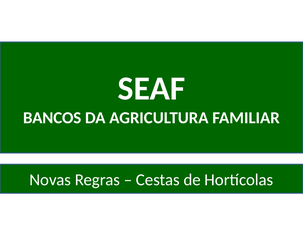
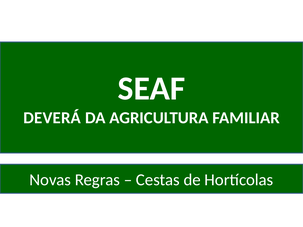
BANCOS: BANCOS -> DEVERÁ
